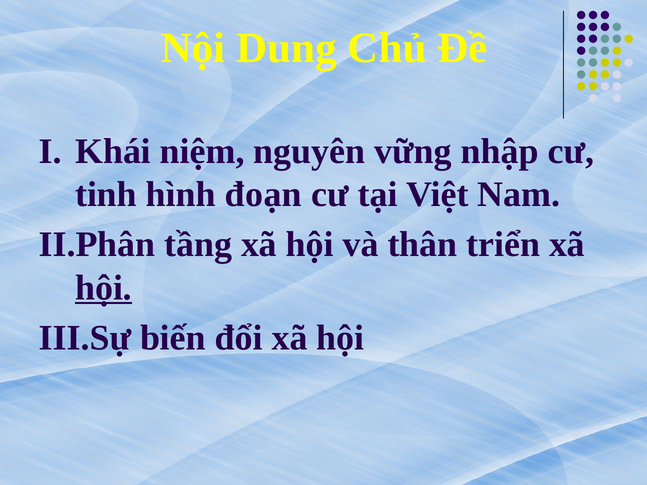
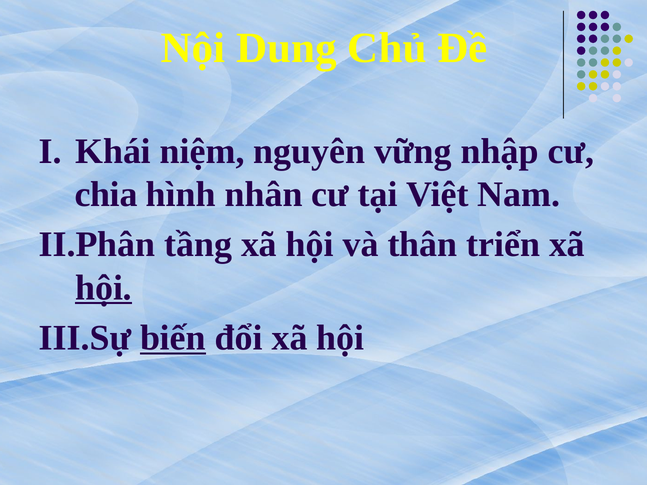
tinh: tinh -> chia
đoạn: đoạn -> nhân
biến underline: none -> present
